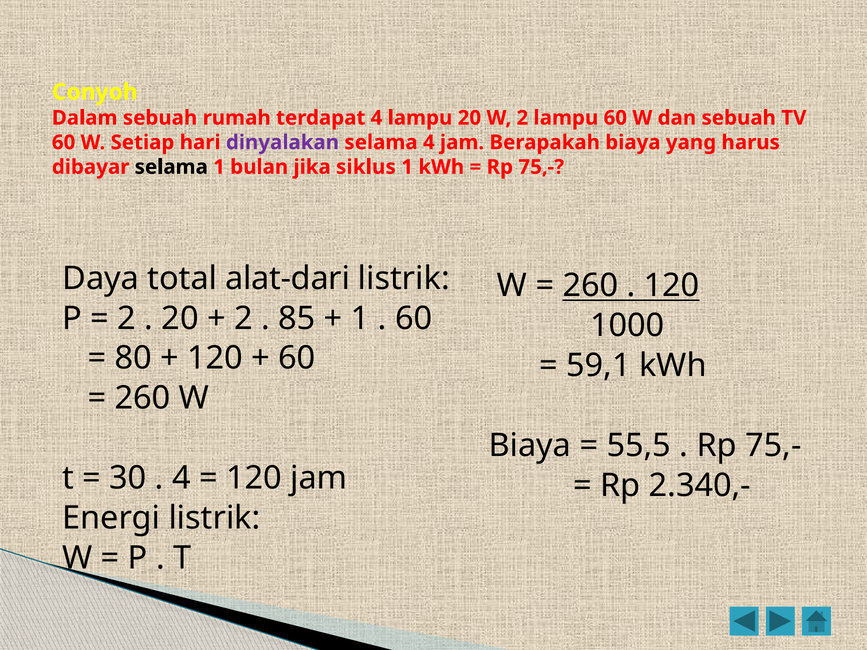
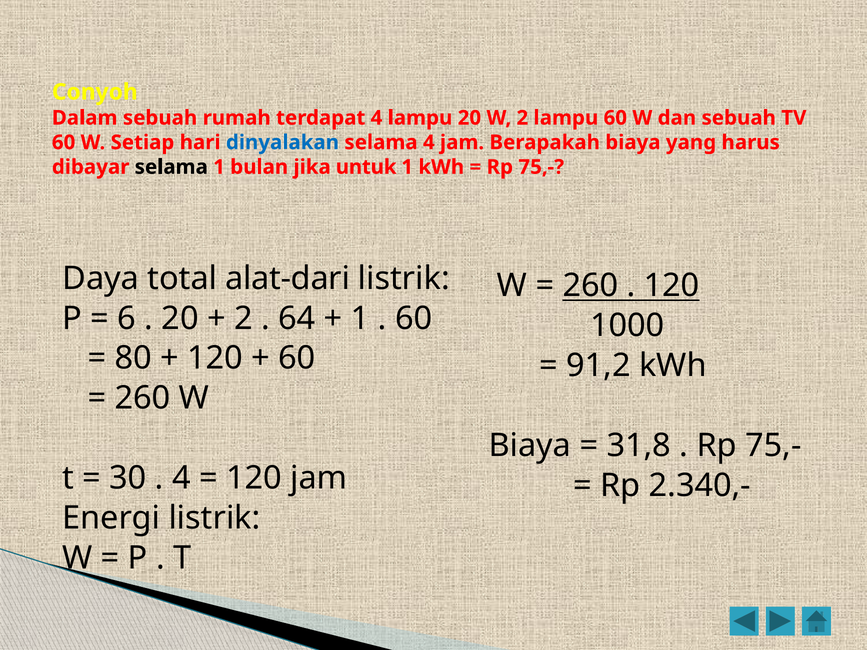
dinyalakan colour: purple -> blue
siklus: siklus -> untuk
2 at (127, 318): 2 -> 6
85: 85 -> 64
59,1: 59,1 -> 91,2
55,5: 55,5 -> 31,8
